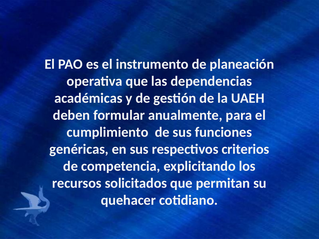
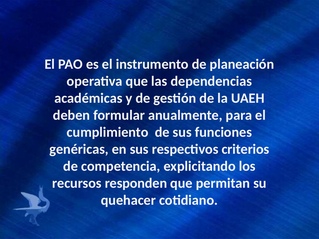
solicitados: solicitados -> responden
